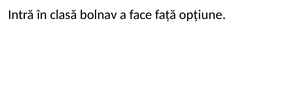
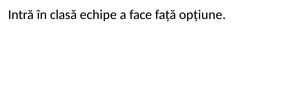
bolnav: bolnav -> echipe
